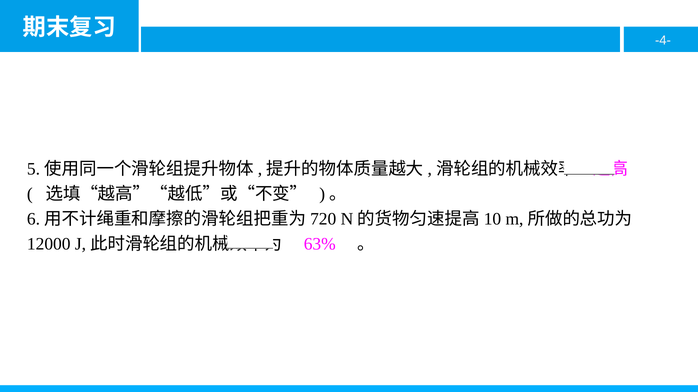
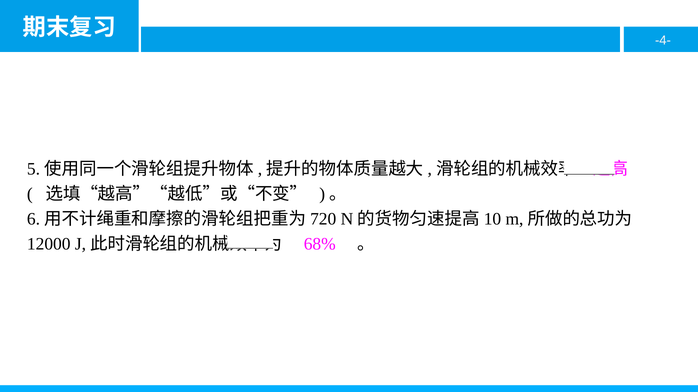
63%: 63% -> 68%
